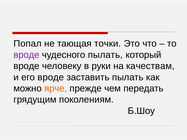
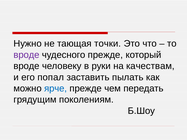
Попал: Попал -> Нужно
чудесного пылать: пылать -> прежде
его вроде: вроде -> попал
ярче colour: orange -> blue
